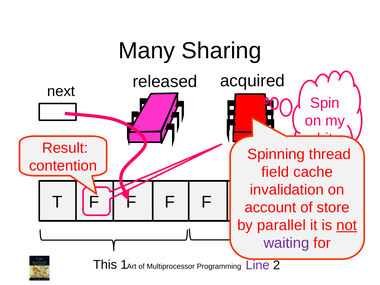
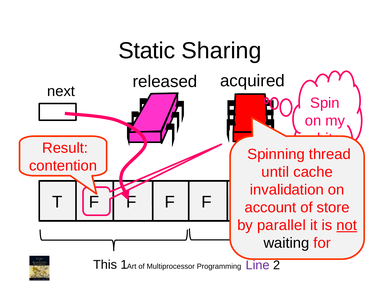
Many: Many -> Static
field: field -> until
waiting colour: purple -> black
